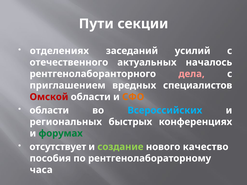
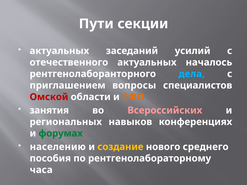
отделениях at (59, 51): отделениях -> актуальных
дела colour: pink -> light blue
вредных: вредных -> вопросы
области at (49, 110): области -> занятия
Всероссийских colour: light blue -> pink
быстрых: быстрых -> навыков
отсутствует: отсутствует -> населению
создание colour: light green -> yellow
качество: качество -> среднего
